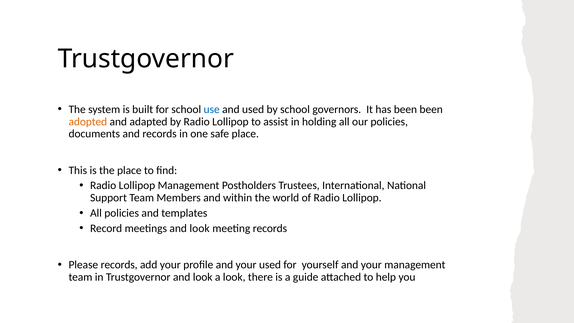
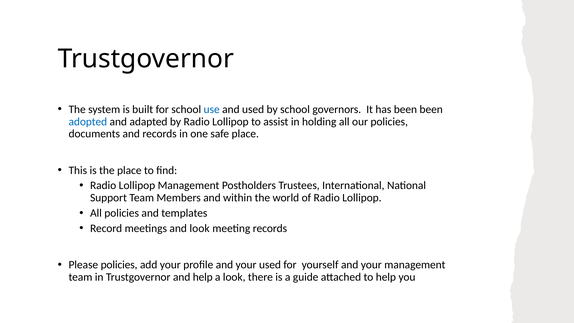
adopted colour: orange -> blue
Please records: records -> policies
Trustgovernor and look: look -> help
